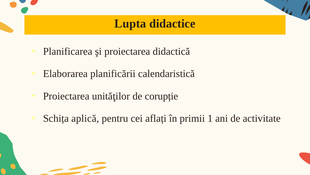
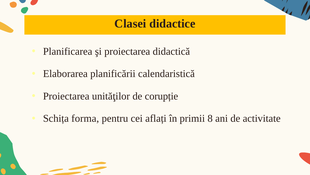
Lupta: Lupta -> Clasei
aplică: aplică -> forma
1: 1 -> 8
